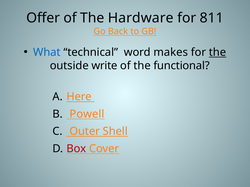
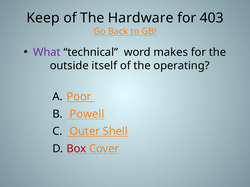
Offer: Offer -> Keep
811: 811 -> 403
What colour: blue -> purple
the at (218, 52) underline: present -> none
write: write -> itself
functional: functional -> operating
Here: Here -> Poor
